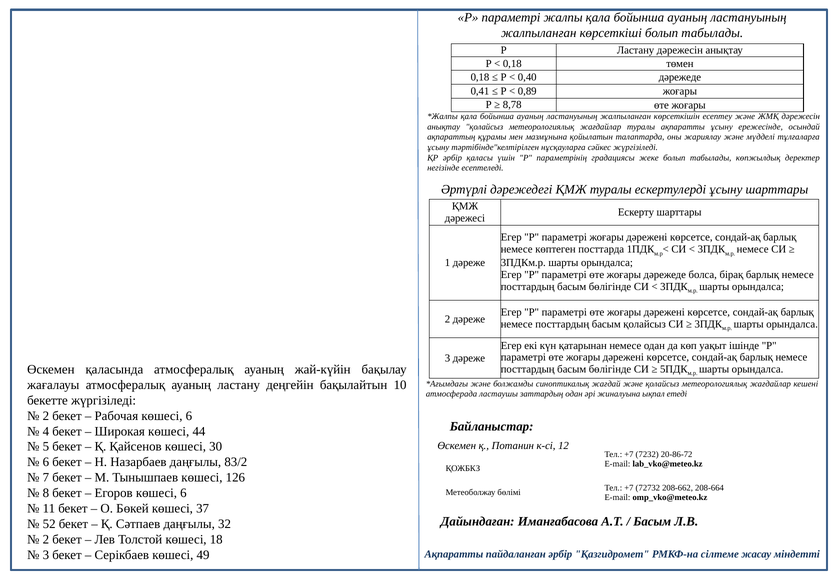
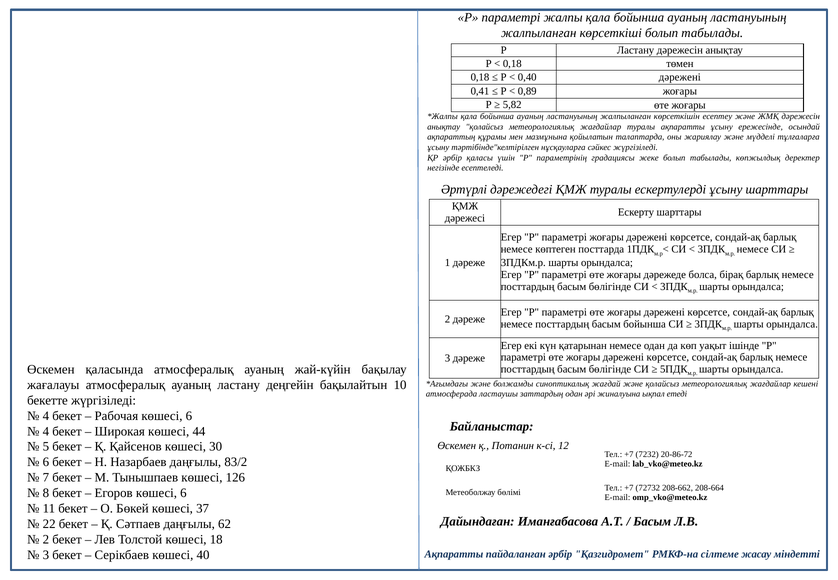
0,40 дәрежеде: дәрежеде -> дәрежені
8,78: 8,78 -> 5,82
басым қолайсыз: қолайсыз -> бойынша
2 at (46, 416): 2 -> 4
52: 52 -> 22
32: 32 -> 62
49: 49 -> 40
